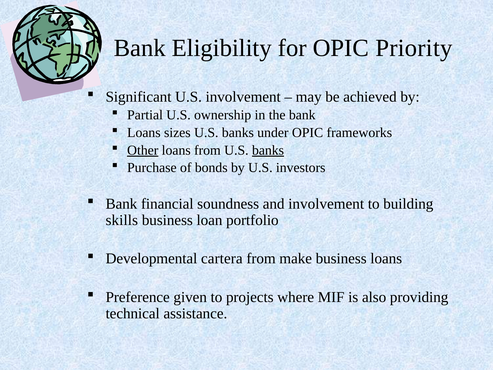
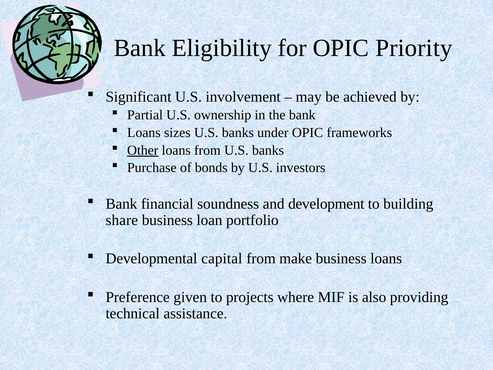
banks at (268, 150) underline: present -> none
and involvement: involvement -> development
skills: skills -> share
cartera: cartera -> capital
